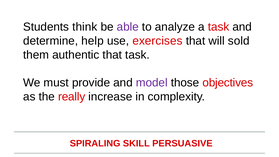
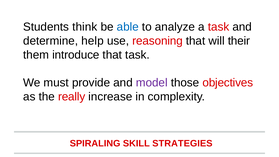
able colour: purple -> blue
exercises: exercises -> reasoning
sold: sold -> their
authentic: authentic -> introduce
PERSUASIVE: PERSUASIVE -> STRATEGIES
